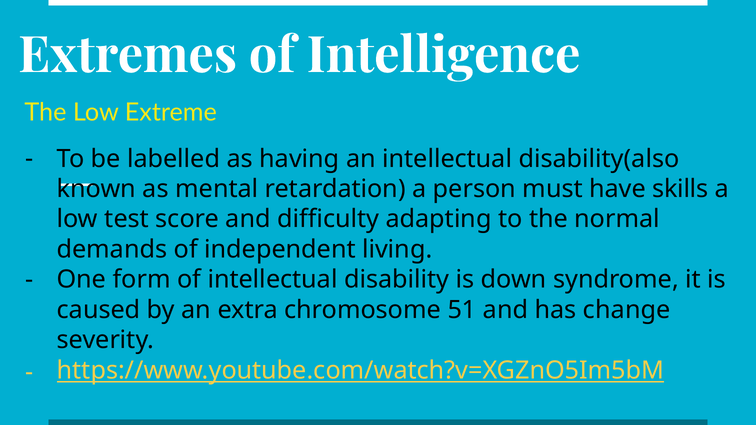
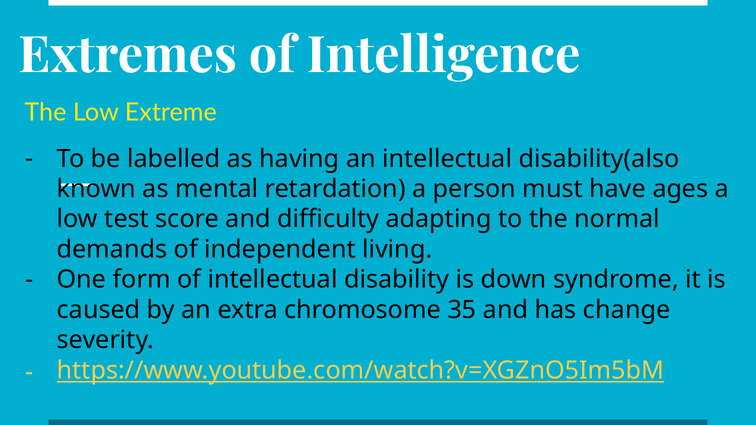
skills: skills -> ages
51: 51 -> 35
